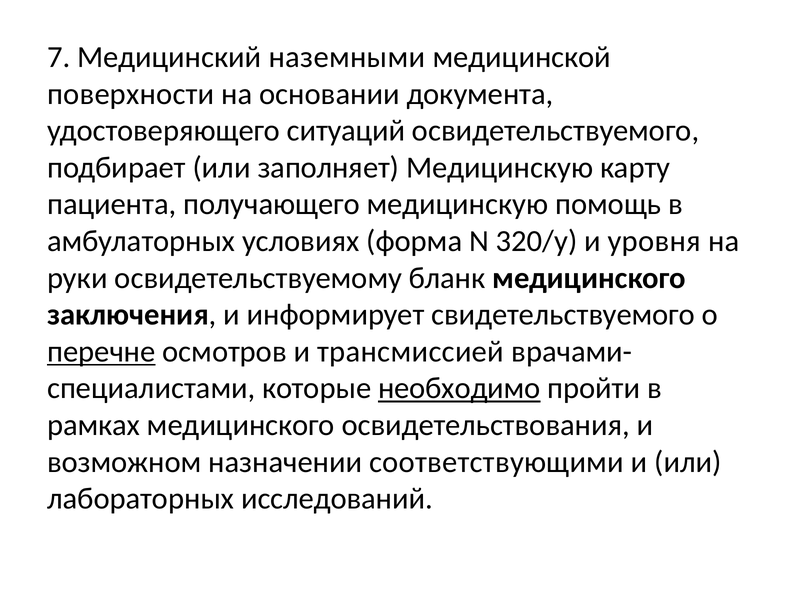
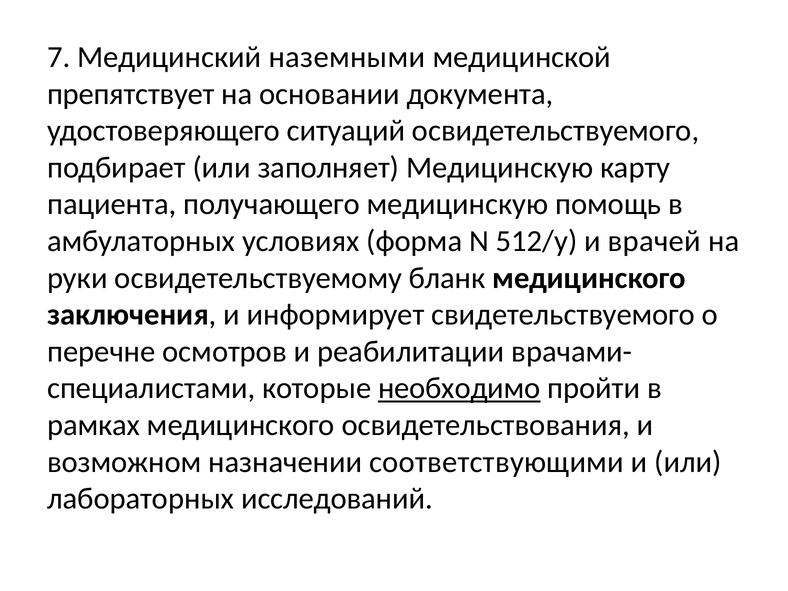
поверхности: поверхности -> препятствует
320/у: 320/у -> 512/у
уровня: уровня -> врачей
перечне underline: present -> none
трансмиссией: трансмиссией -> реабилитации
